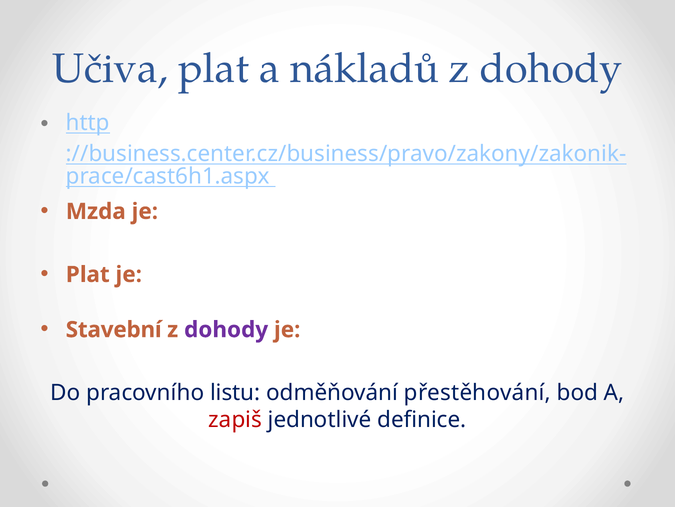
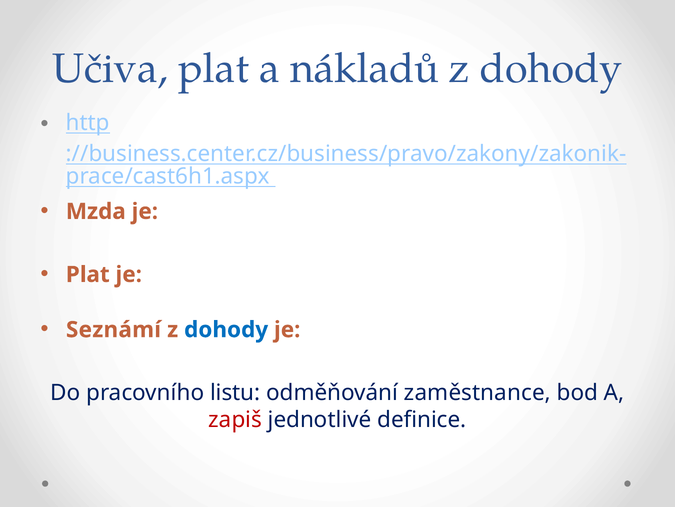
Stavební: Stavební -> Seznámí
dohody at (226, 329) colour: purple -> blue
přestěhování: přestěhování -> zaměstnance
